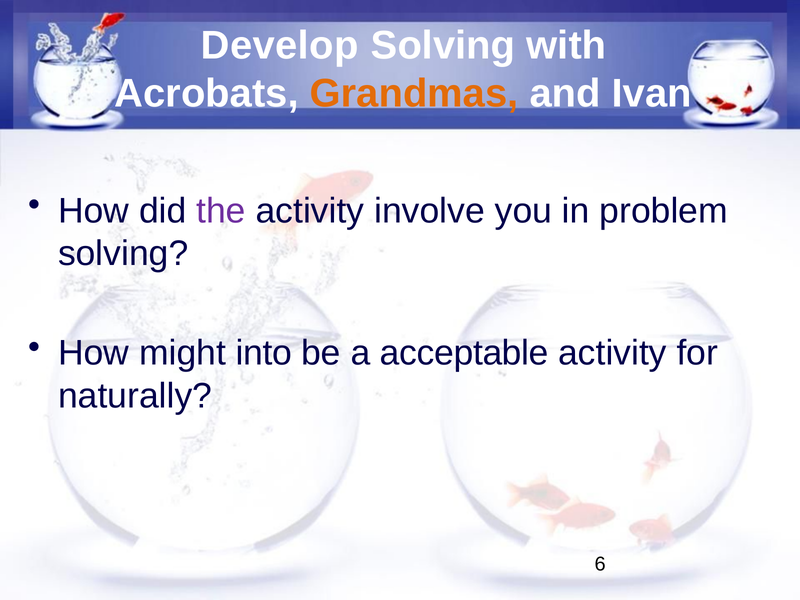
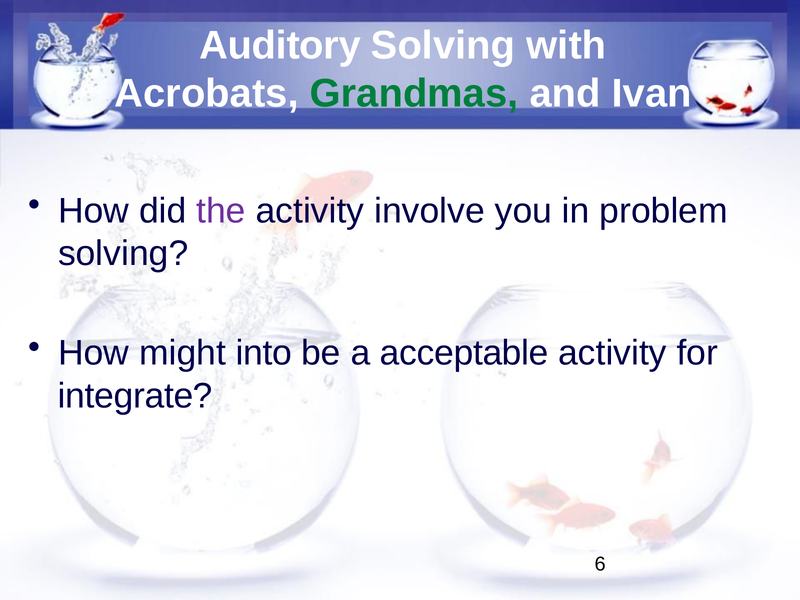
Develop: Develop -> Auditory
Grandmas colour: orange -> green
naturally: naturally -> integrate
